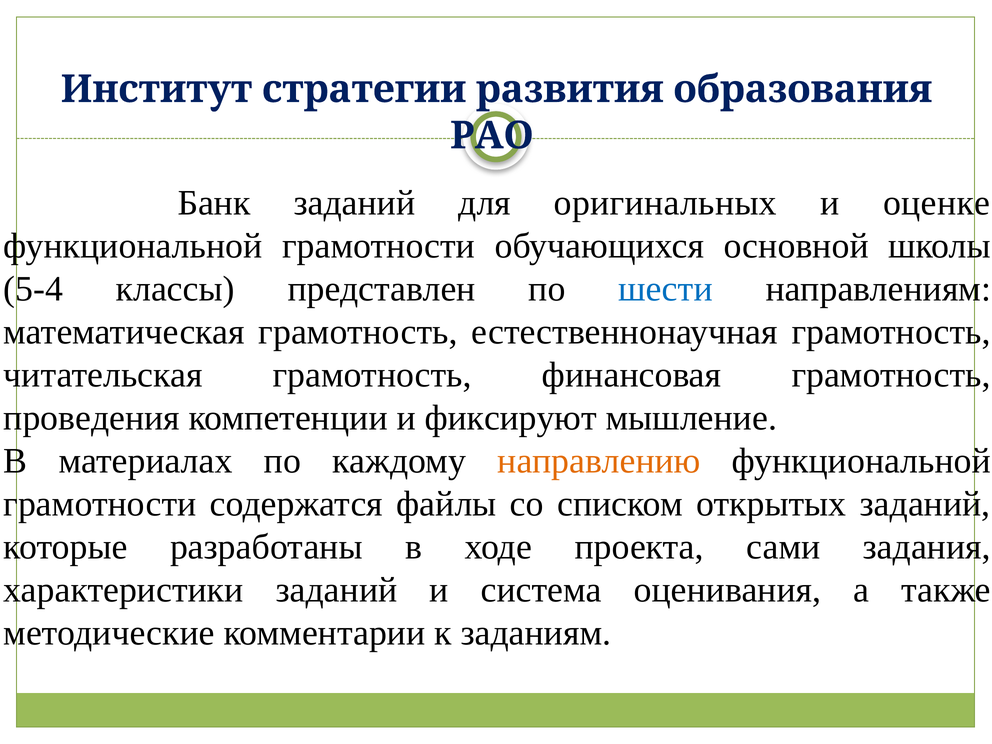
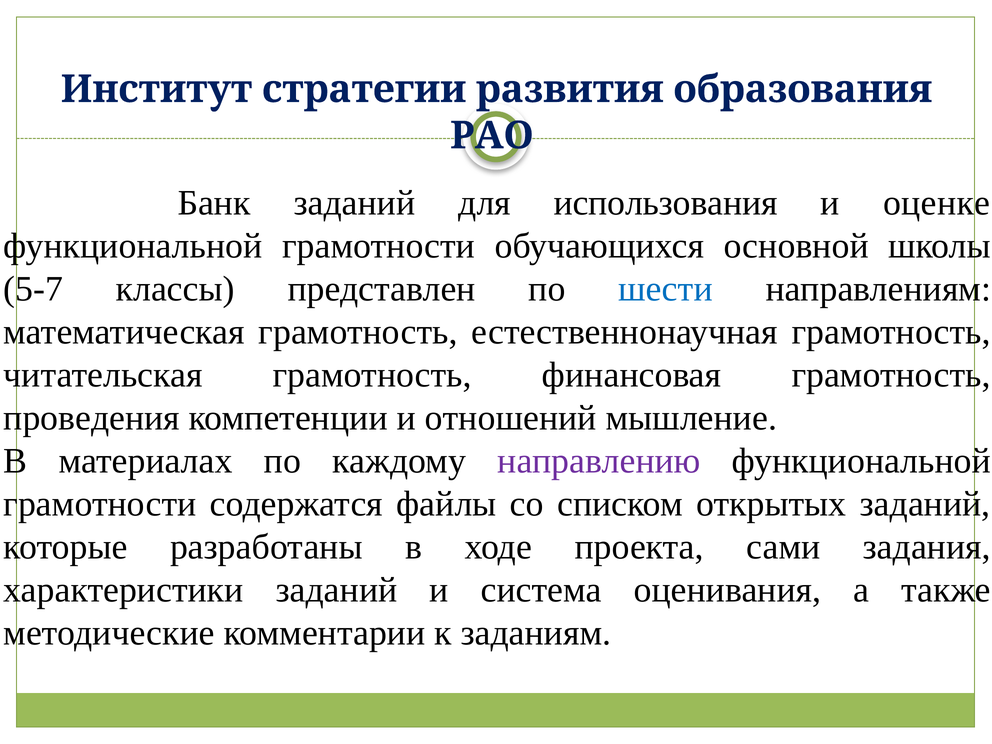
оригинальных: оригинальных -> использования
5-4: 5-4 -> 5-7
фиксируют: фиксируют -> отношений
направлению colour: orange -> purple
